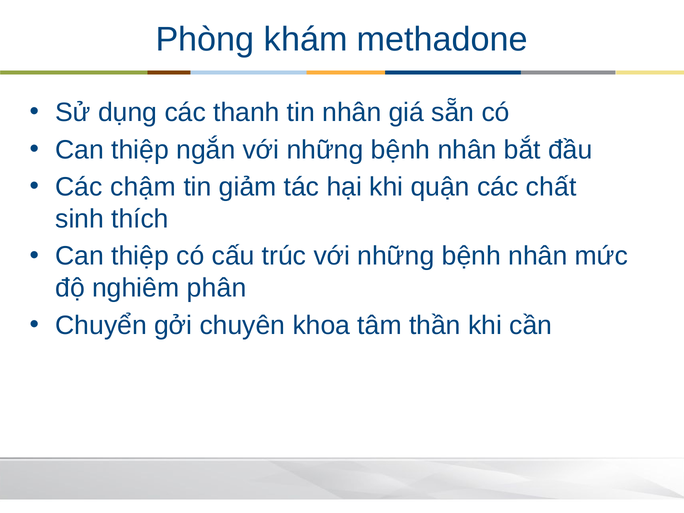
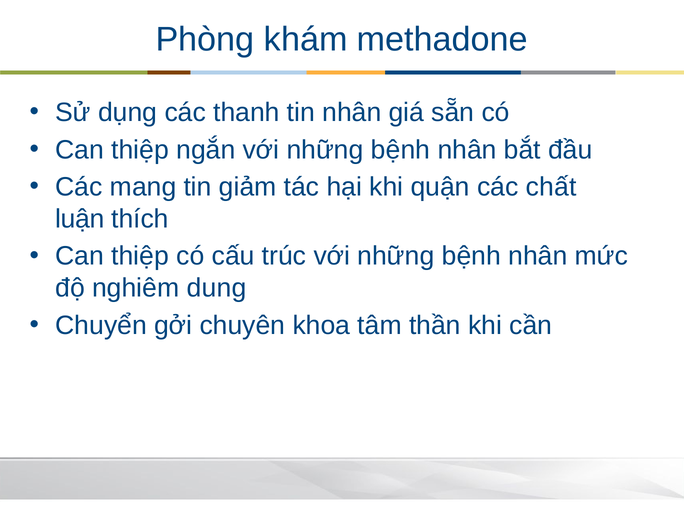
chậm: chậm -> mang
sinh: sinh -> luận
phân: phân -> dung
